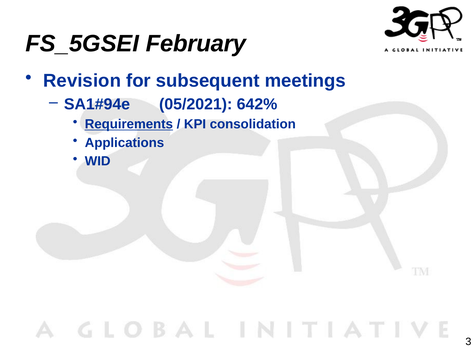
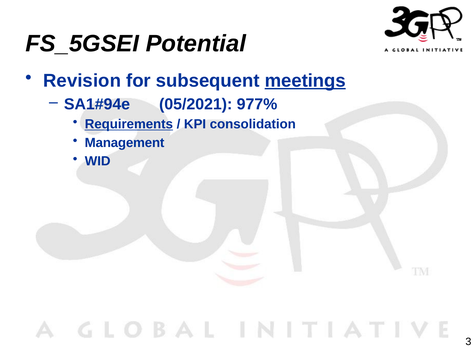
February: February -> Potential
meetings underline: none -> present
642%: 642% -> 977%
Applications: Applications -> Management
